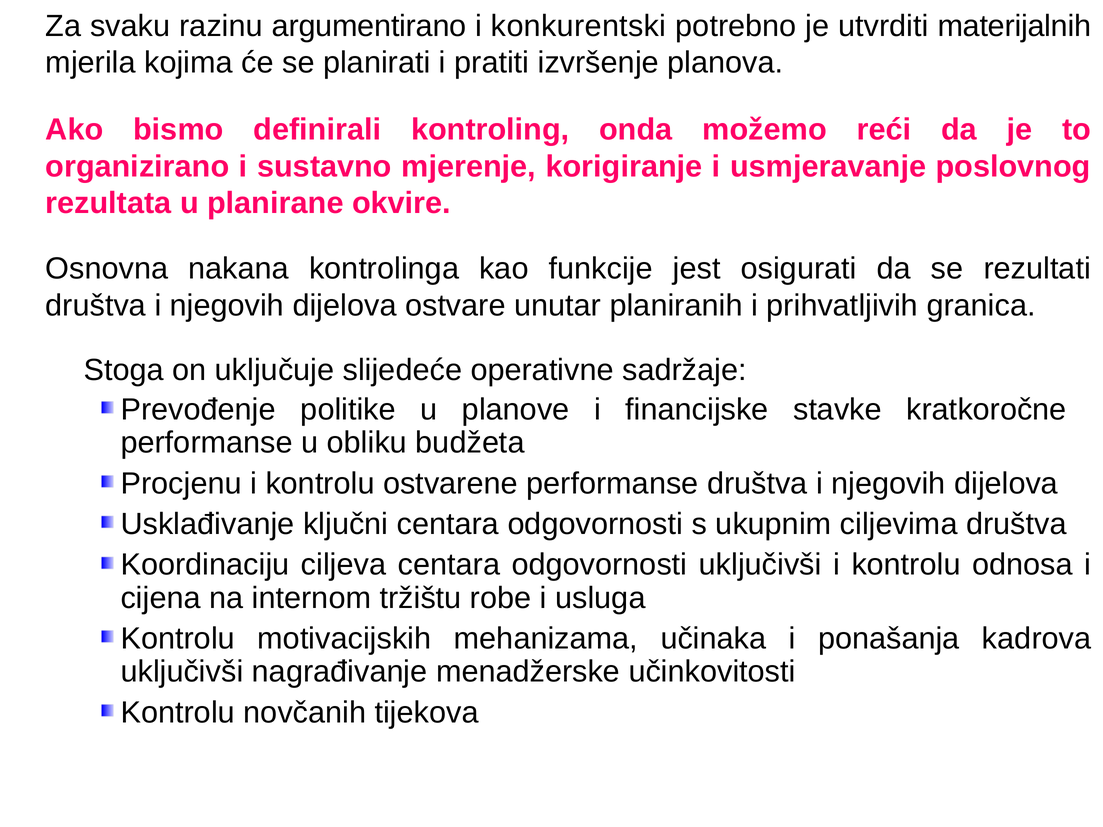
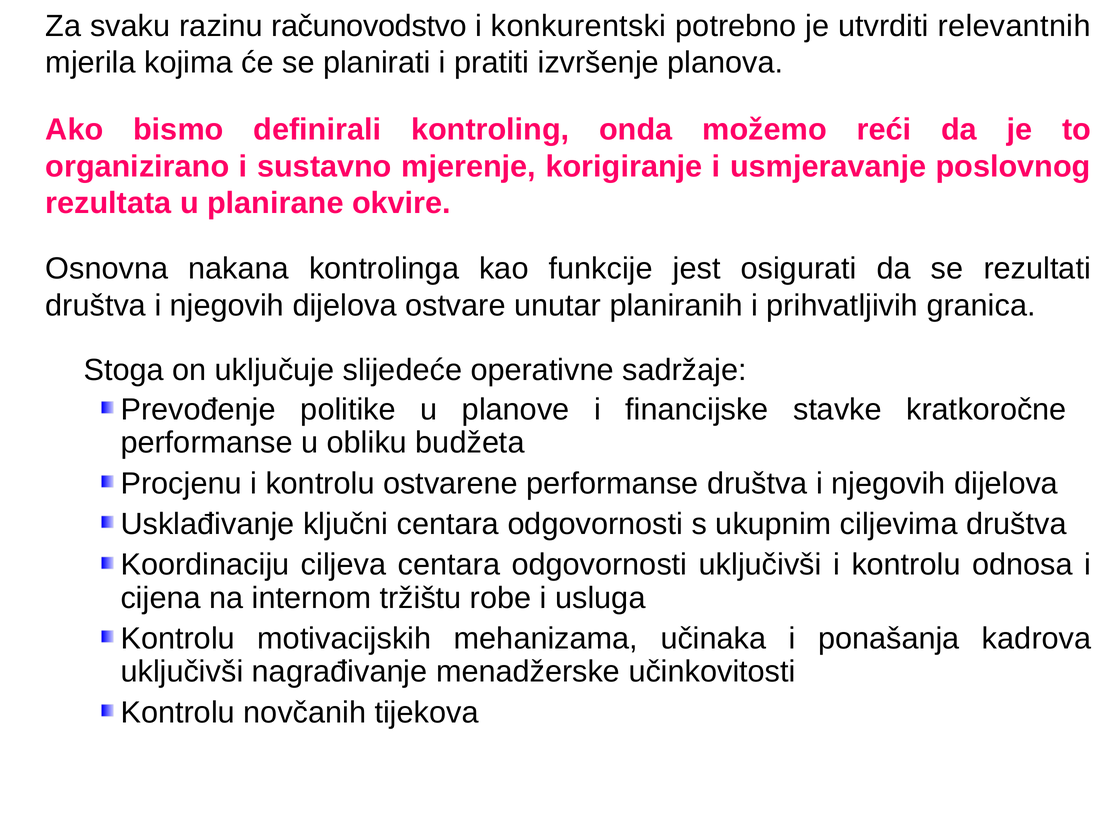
argumentirano: argumentirano -> računovodstvo
materijalnih: materijalnih -> relevantnih
